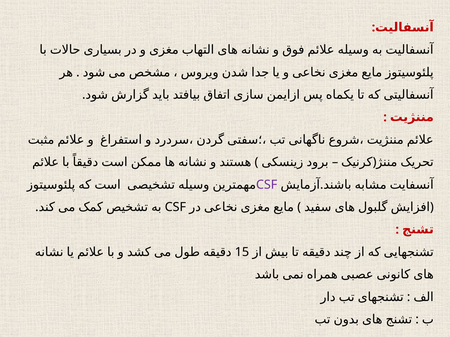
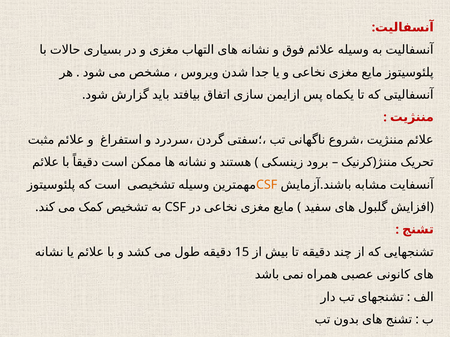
CSF at (267, 185) colour: purple -> orange
